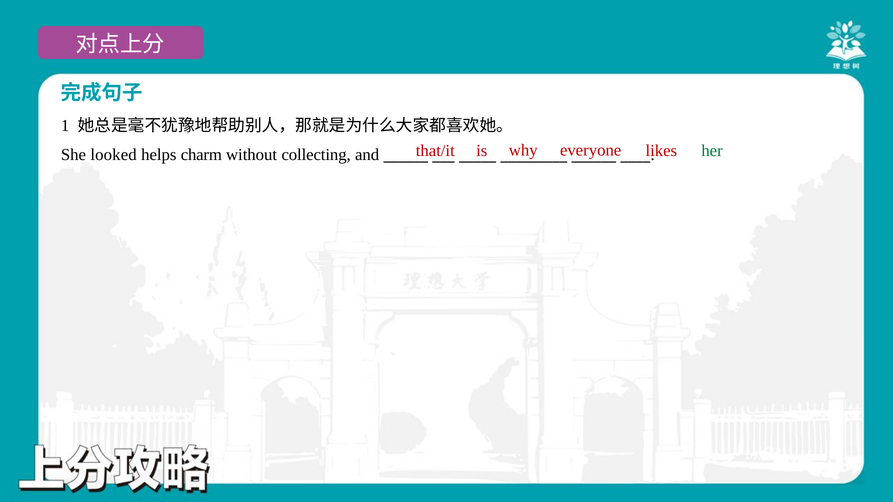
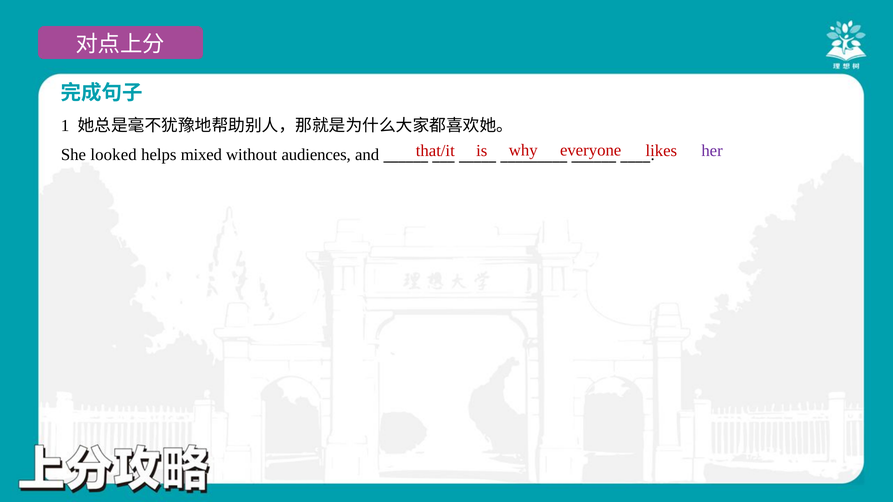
her colour: green -> purple
charm: charm -> mixed
collecting: collecting -> audiences
